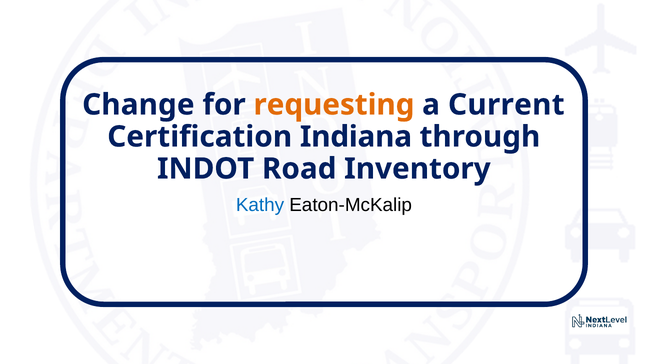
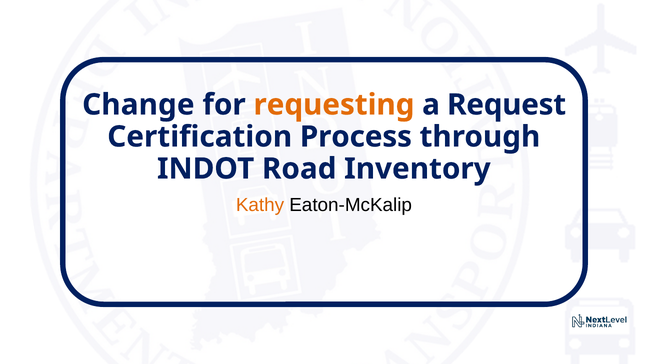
Current: Current -> Request
Indiana: Indiana -> Process
Kathy colour: blue -> orange
